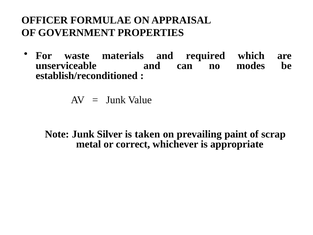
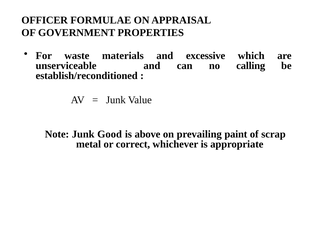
required: required -> excessive
modes: modes -> calling
Silver: Silver -> Good
taken: taken -> above
